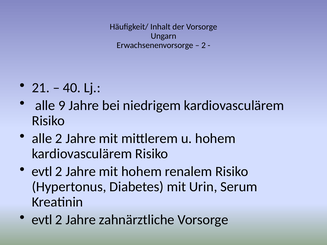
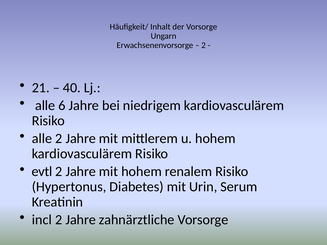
9: 9 -> 6
evtl at (42, 220): evtl -> incl
